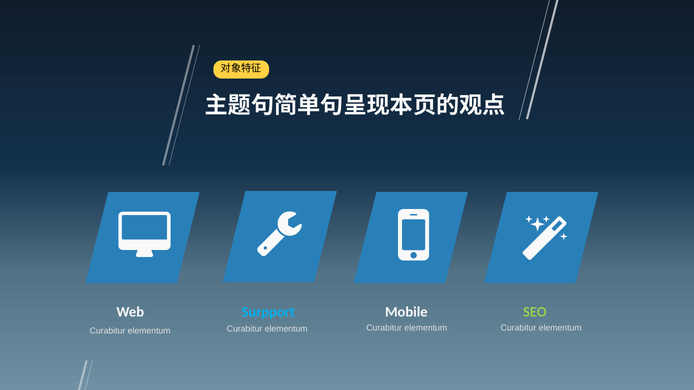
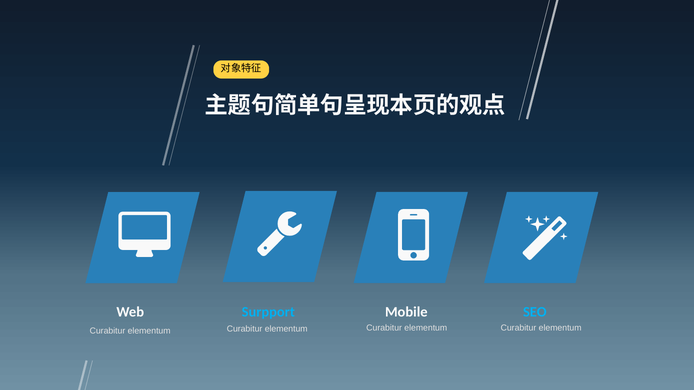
SEO colour: light green -> light blue
